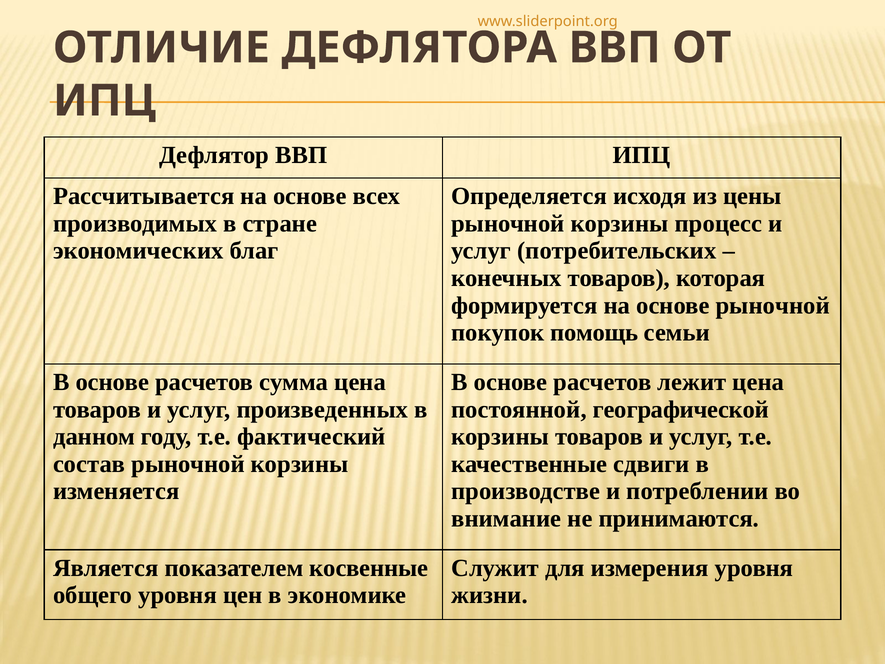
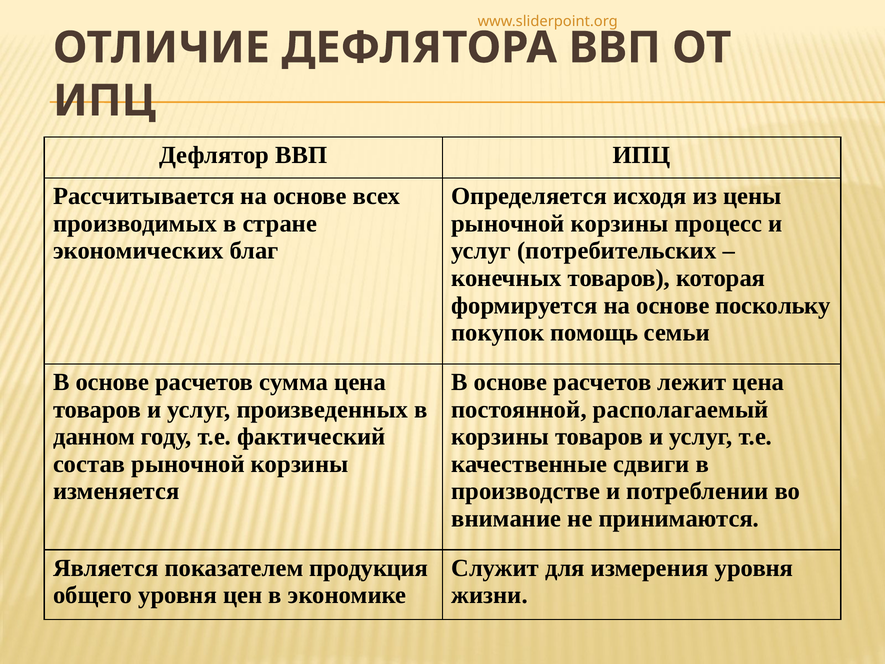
основе рыночной: рыночной -> поскольку
географической: географической -> располагаемый
косвенные: косвенные -> продукция
